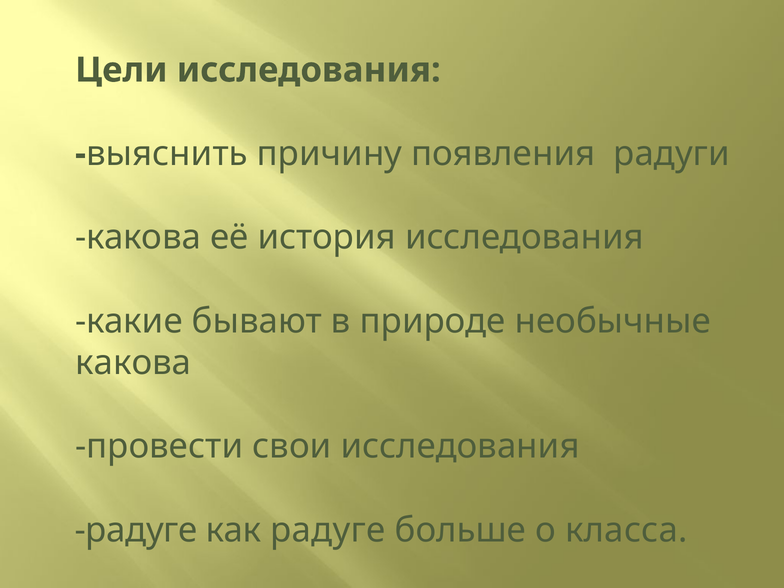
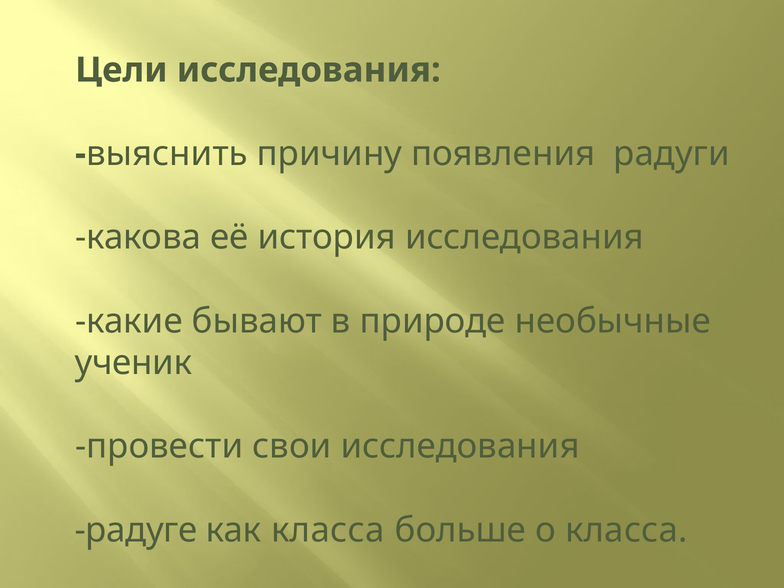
какова at (133, 363): какова -> ученик
как радуге: радуге -> класса
